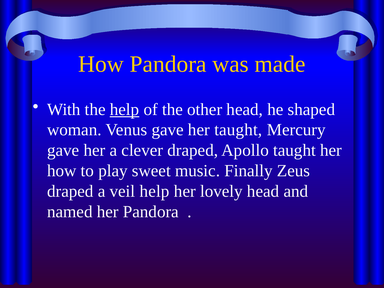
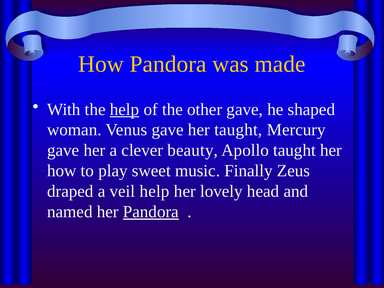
other head: head -> gave
clever draped: draped -> beauty
Pandora at (151, 212) underline: none -> present
